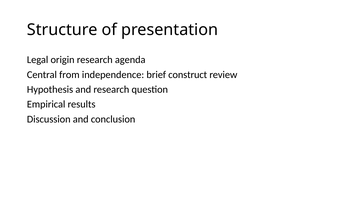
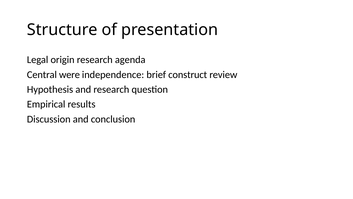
from: from -> were
